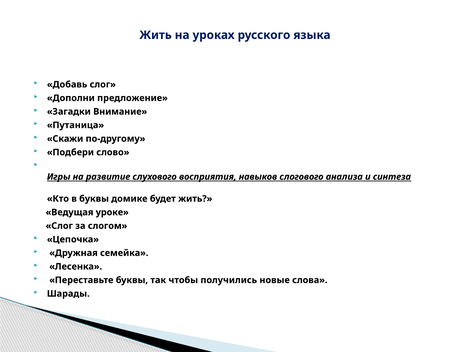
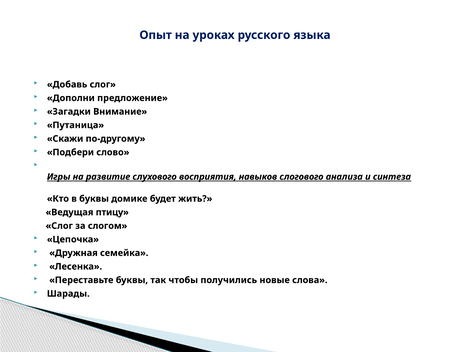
Жить at (156, 35): Жить -> Опыт
уроке: уроке -> птицу
